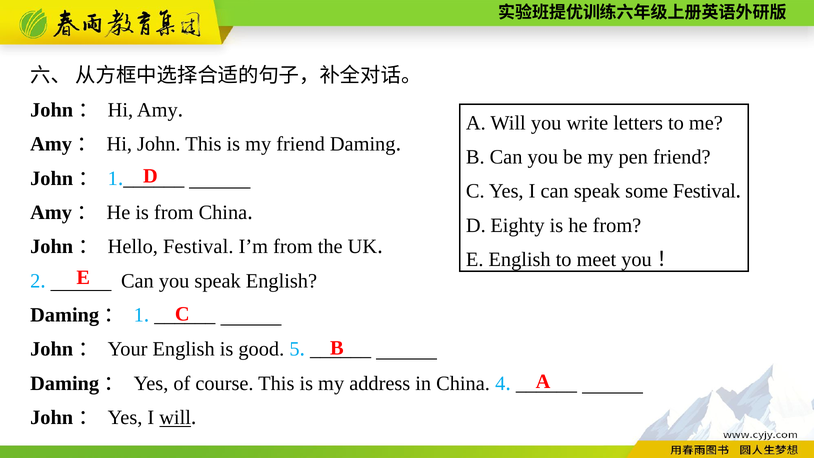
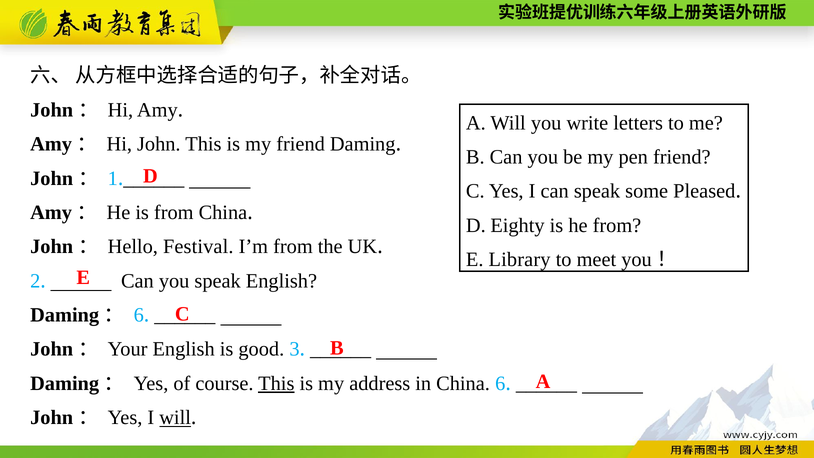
some Festival: Festival -> Pleased
E English: English -> Library
Daming： 1: 1 -> 6
5: 5 -> 3
This at (276, 383) underline: none -> present
China 4: 4 -> 6
